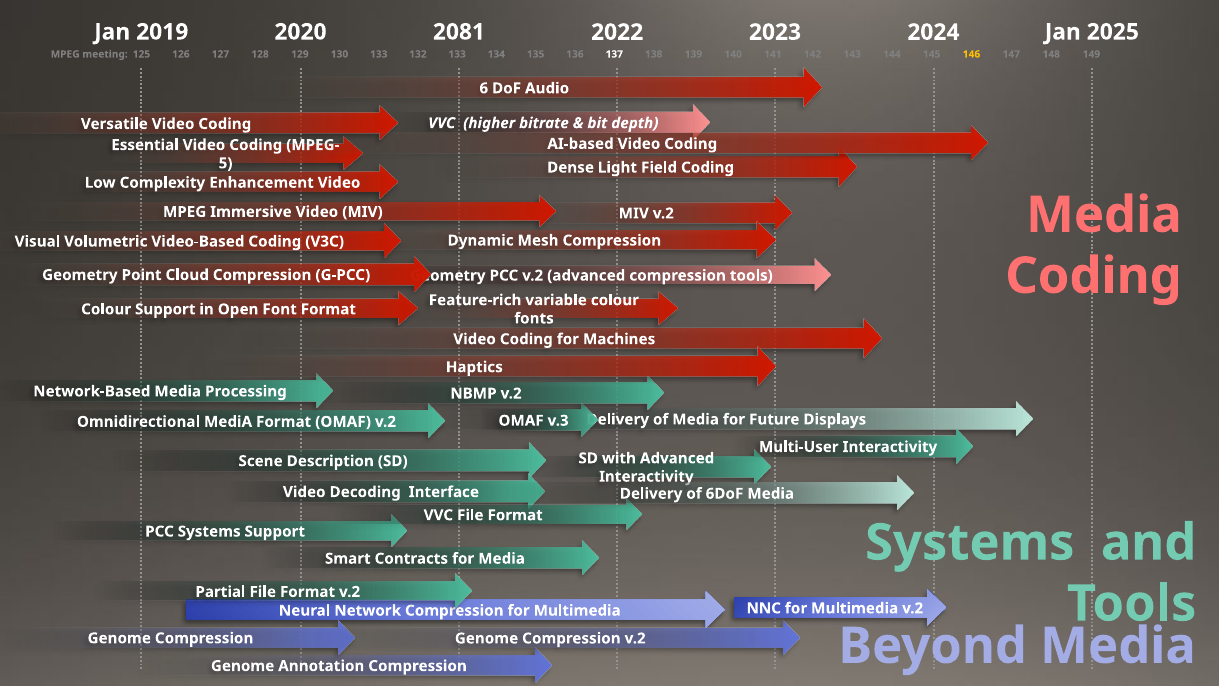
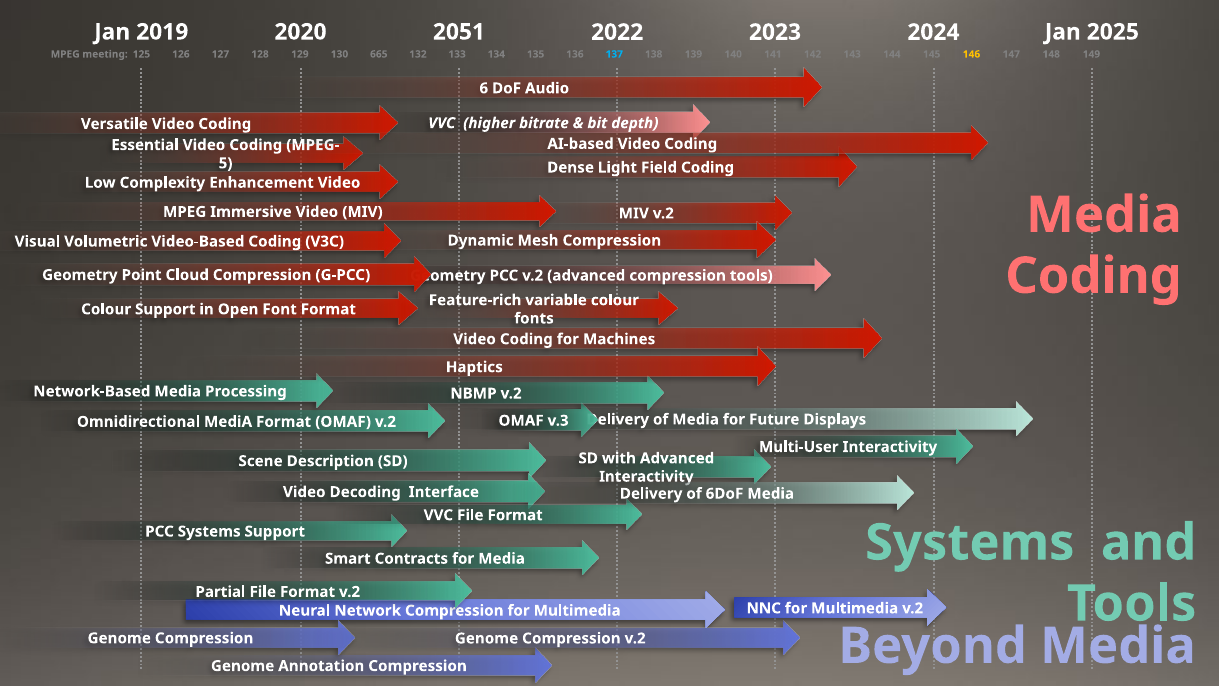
2081: 2081 -> 2051
130 133: 133 -> 665
137 colour: white -> light blue
